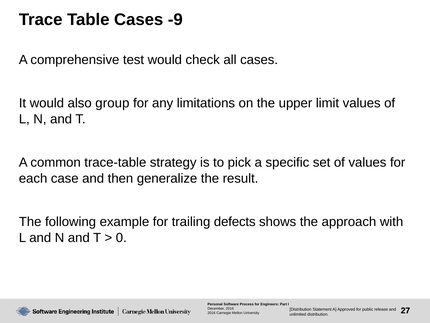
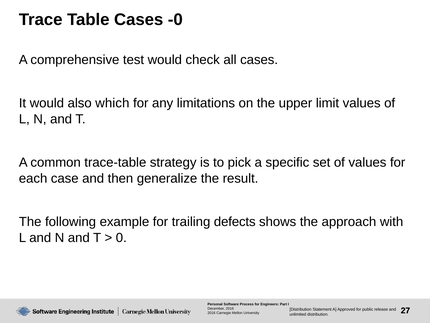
-9: -9 -> -0
group: group -> which
